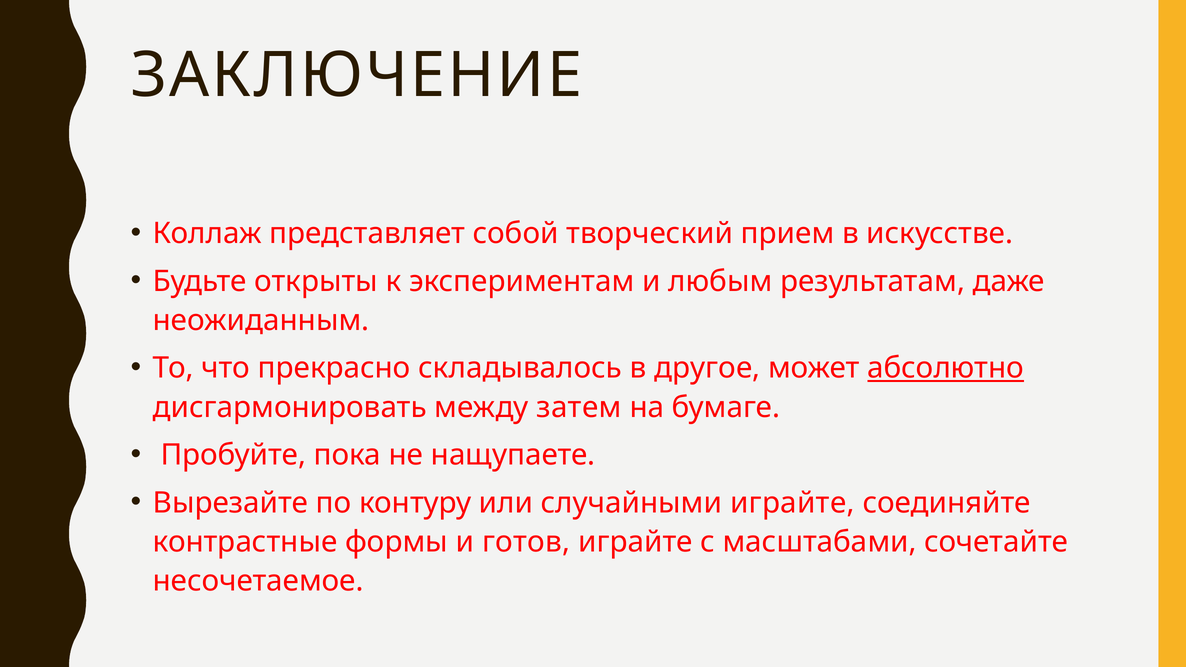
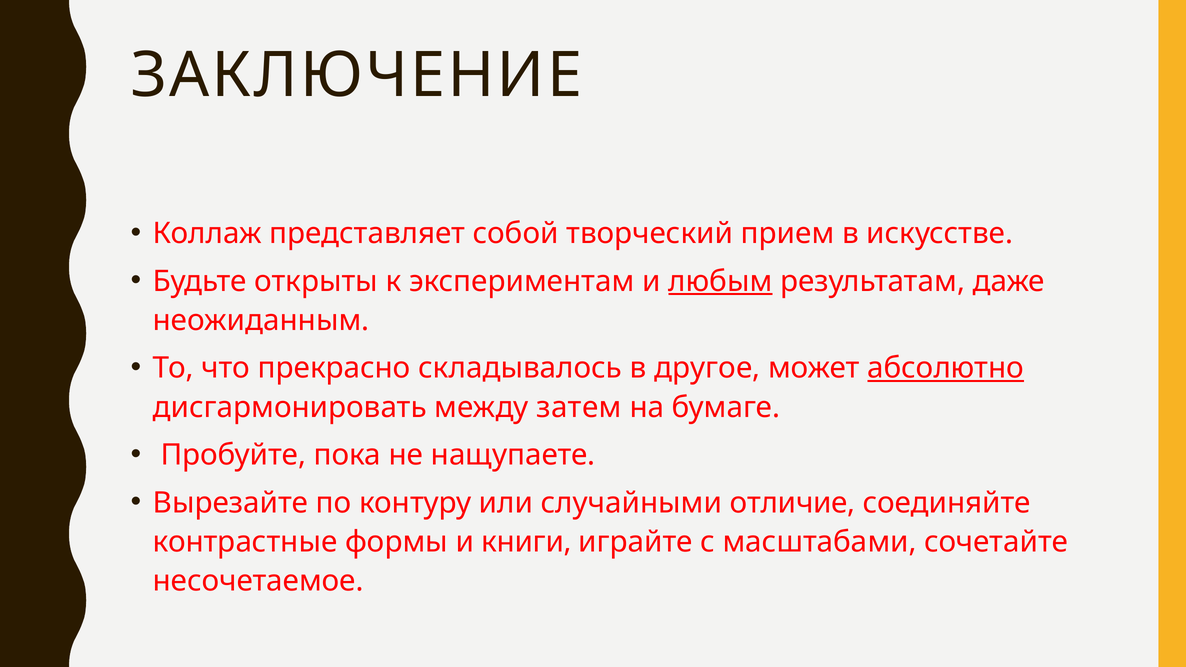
любым underline: none -> present
случайными играйте: играйте -> отличие
готов: готов -> книги
